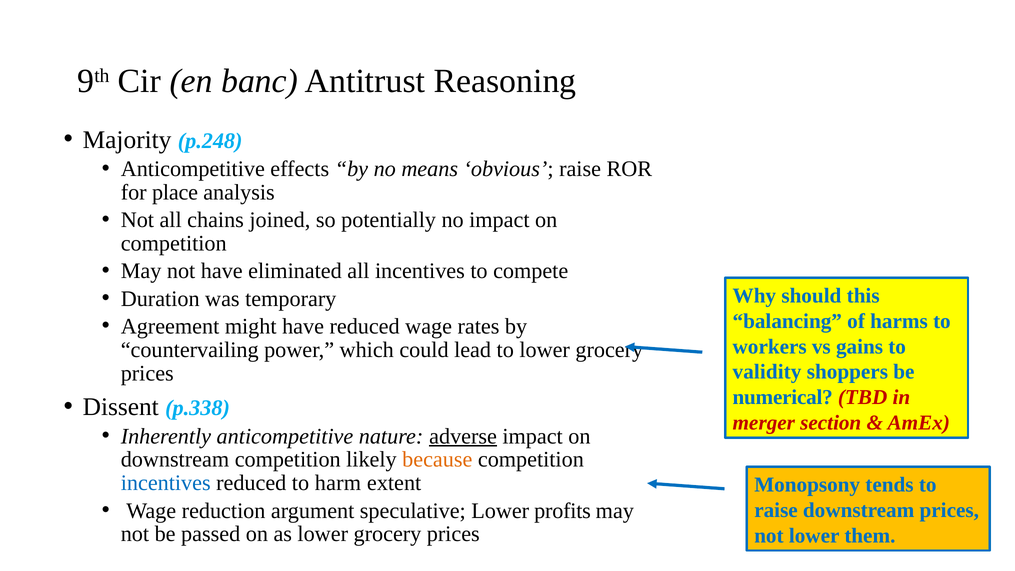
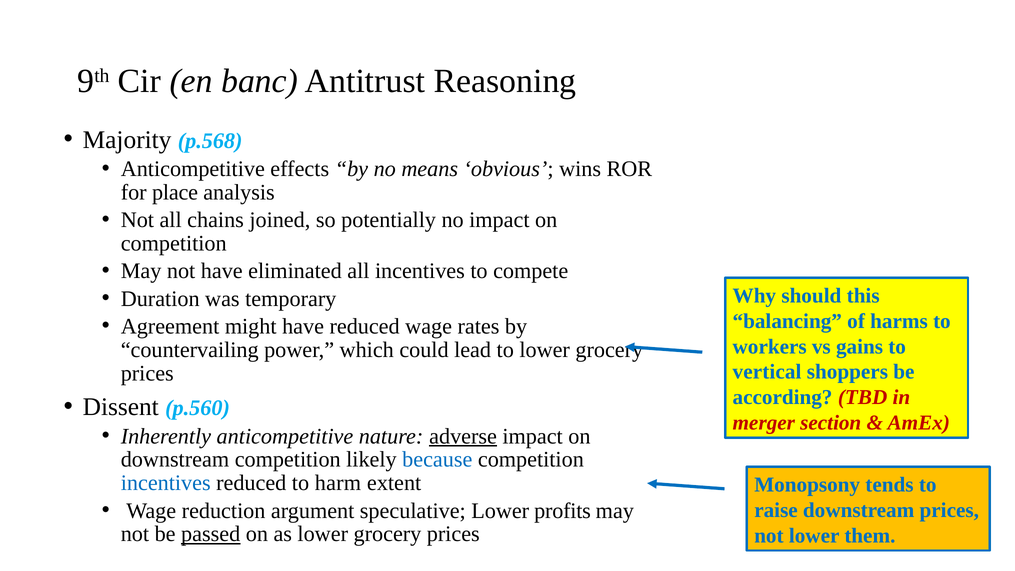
p.248: p.248 -> p.568
obvious raise: raise -> wins
validity: validity -> vertical
numerical: numerical -> according
p.338: p.338 -> p.560
because colour: orange -> blue
passed underline: none -> present
